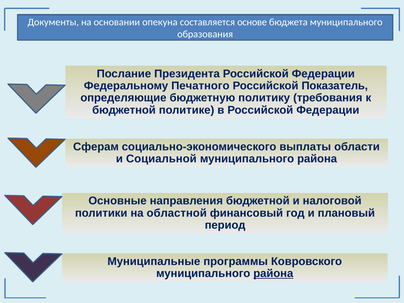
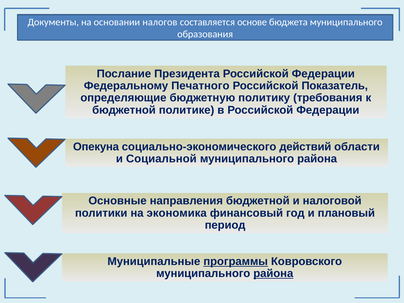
опекуна: опекуна -> налогов
Сферам: Сферам -> Опекуна
выплаты: выплаты -> действий
областной: областной -> экономика
программы underline: none -> present
